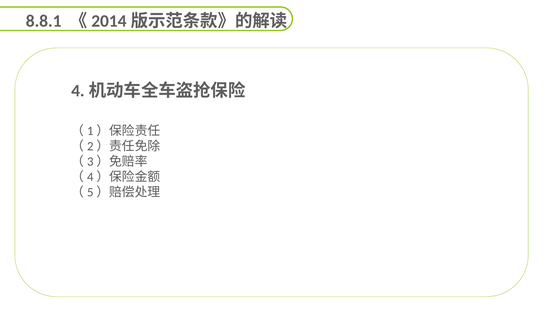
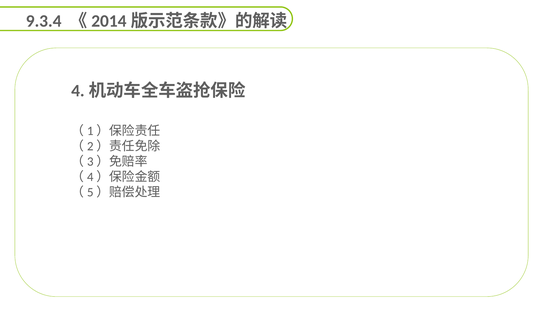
8.8.1: 8.8.1 -> 9.3.4
